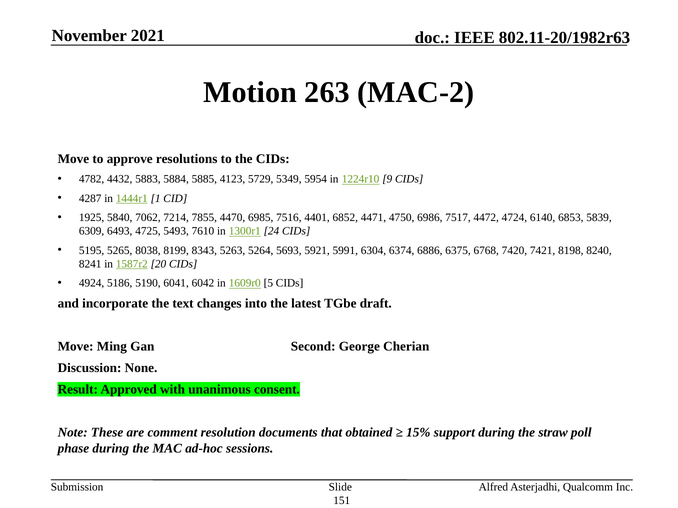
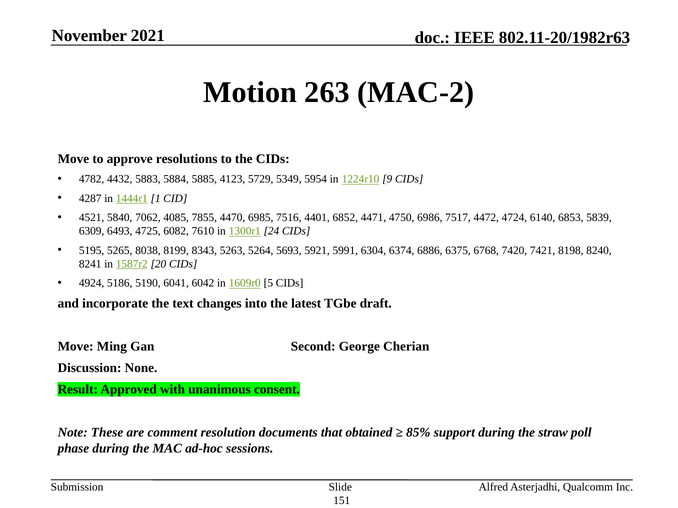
1925: 1925 -> 4521
7214: 7214 -> 4085
5493: 5493 -> 6082
15%: 15% -> 85%
